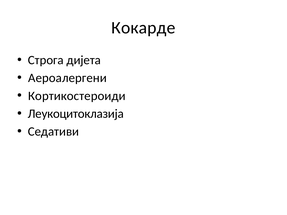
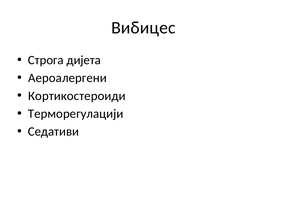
Кокарде: Кокарде -> Вибицес
Леукоцитоклазија: Леукоцитоклазија -> Терморегулацији
